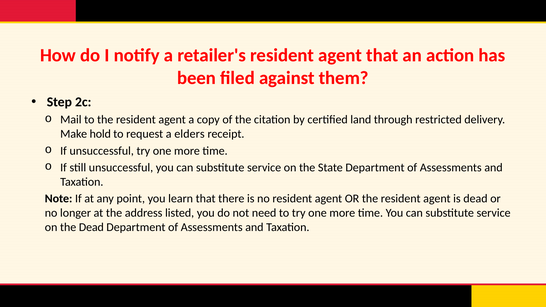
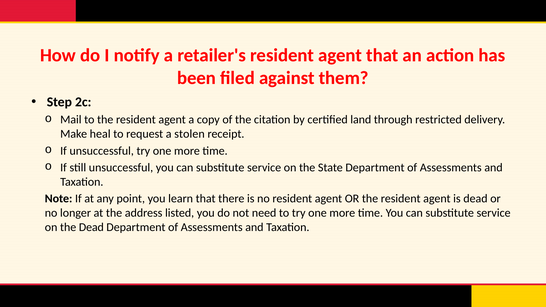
hold: hold -> heal
elders: elders -> stolen
